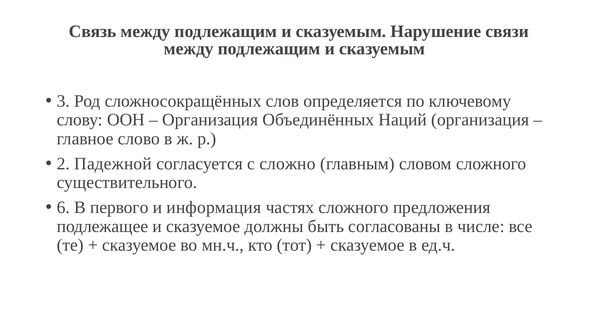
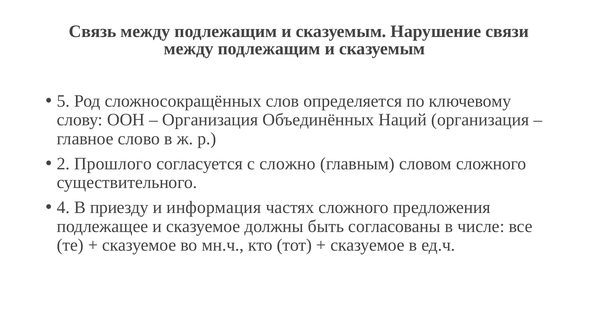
3: 3 -> 5
Падежной: Падежной -> Прошлого
6: 6 -> 4
первого: первого -> приезду
